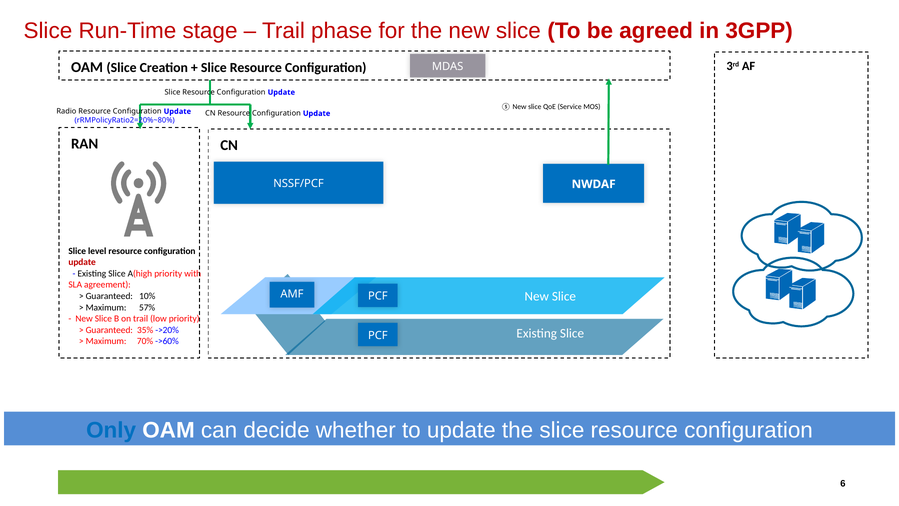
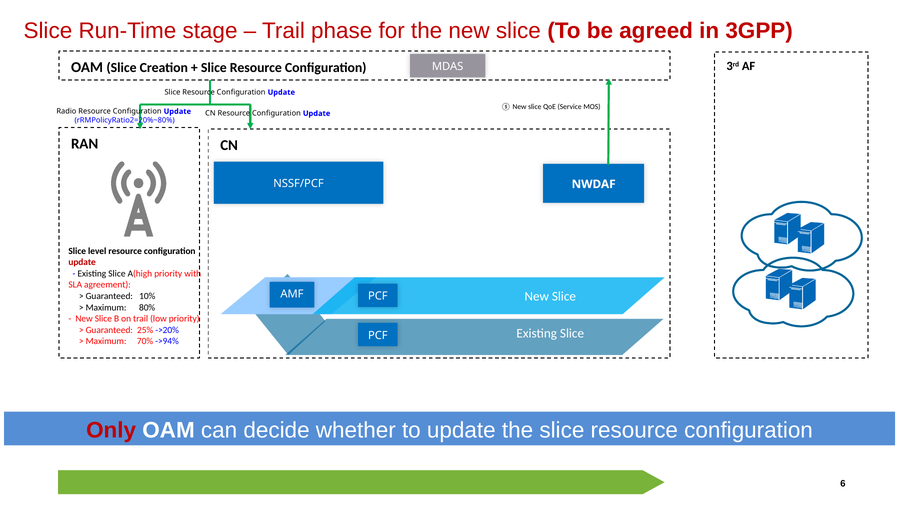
57%: 57% -> 80%
35%: 35% -> 25%
->60%: ->60% -> ->94%
Only colour: blue -> red
